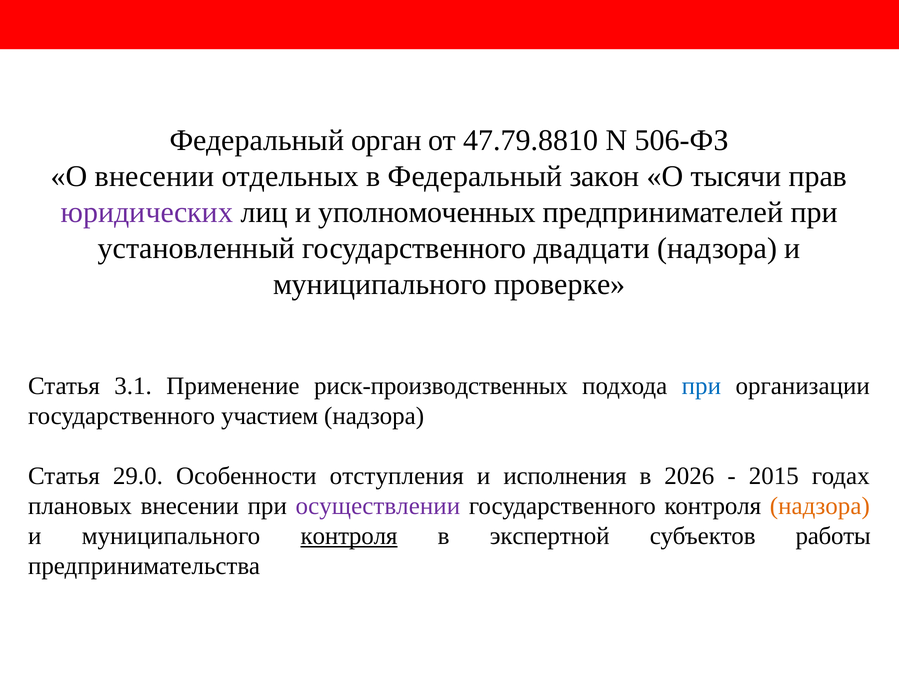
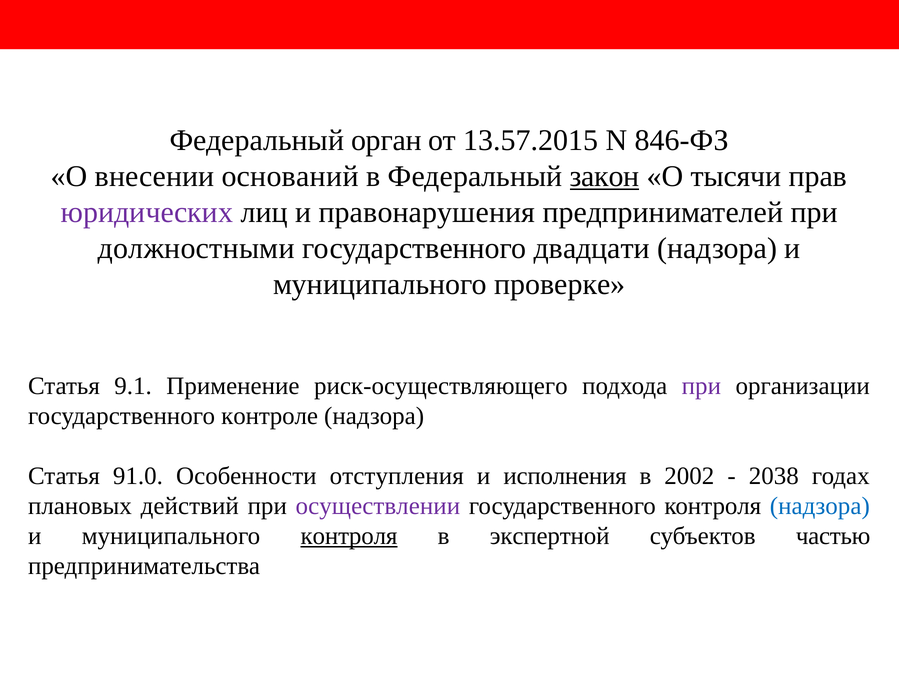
47.79.8810: 47.79.8810 -> 13.57.2015
506-ФЗ: 506-ФЗ -> 846-ФЗ
отдельных: отдельных -> оснований
закон underline: none -> present
уполномоченных: уполномоченных -> правонарушения
установленный: установленный -> должностными
3.1: 3.1 -> 9.1
риск-производственных: риск-производственных -> риск-осуществляющего
при at (701, 386) colour: blue -> purple
участием: участием -> контроле
29.0: 29.0 -> 91.0
2026: 2026 -> 2002
2015: 2015 -> 2038
плановых внесении: внесении -> действий
надзора at (820, 505) colour: orange -> blue
работы: работы -> частью
